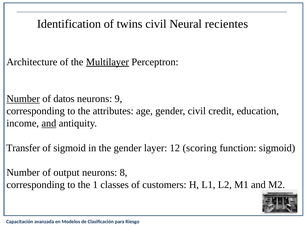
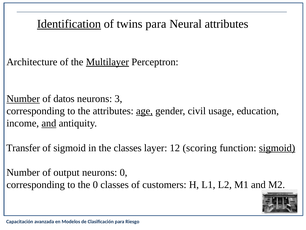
Identification underline: none -> present
twins civil: civil -> para
Neural recientes: recientes -> attributes
9: 9 -> 3
age underline: none -> present
credit: credit -> usage
the gender: gender -> classes
sigmoid at (277, 148) underline: none -> present
neurons 8: 8 -> 0
the 1: 1 -> 0
